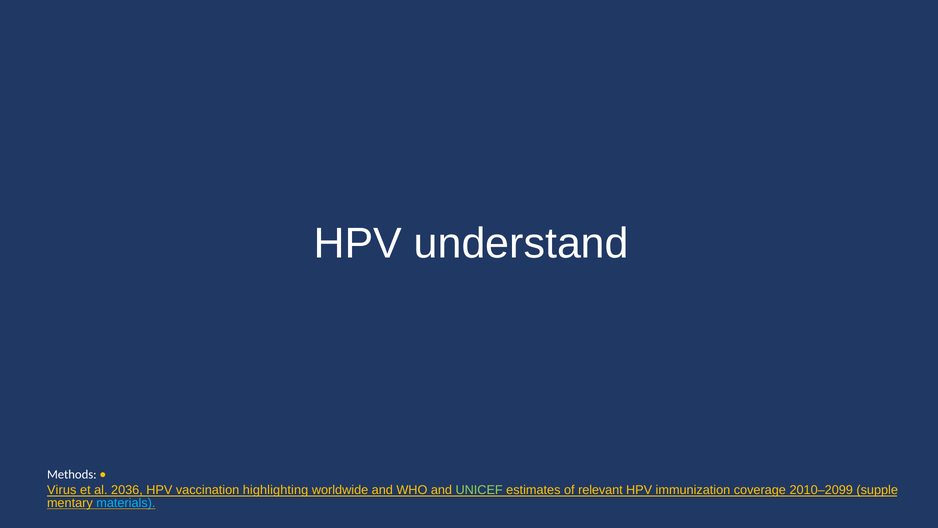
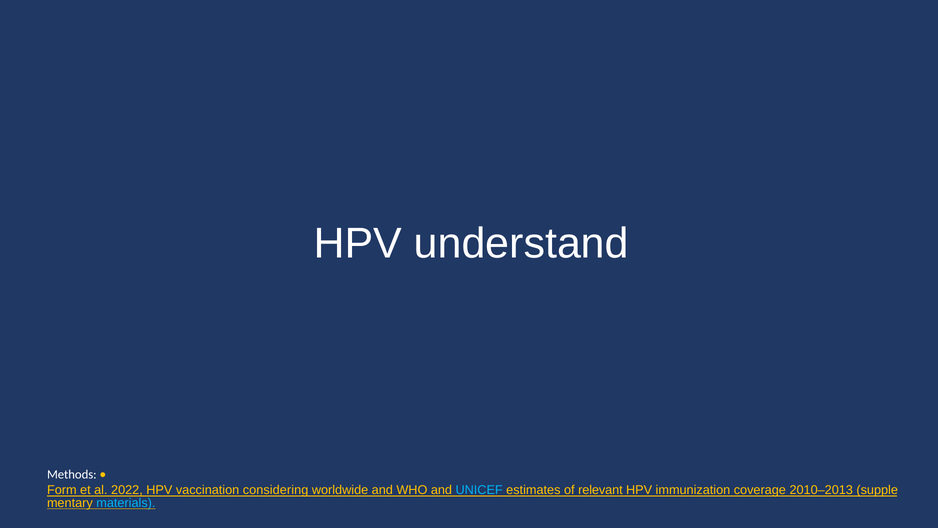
Virus: Virus -> Form
2036: 2036 -> 2022
highlighting: highlighting -> considering
UNICEF colour: light green -> light blue
2010–2099: 2010–2099 -> 2010–2013
